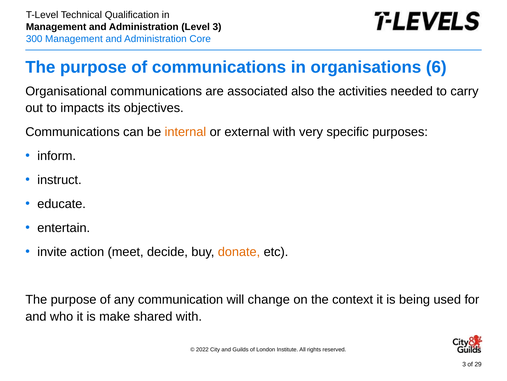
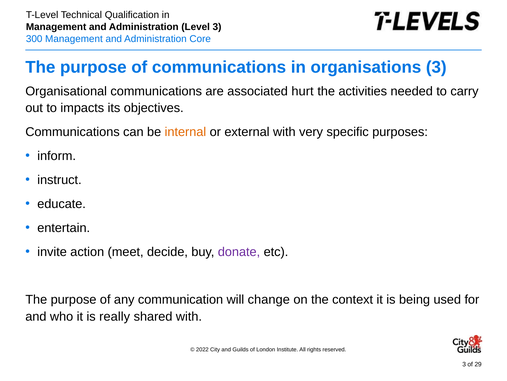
organisations 6: 6 -> 3
also: also -> hurt
donate colour: orange -> purple
make: make -> really
